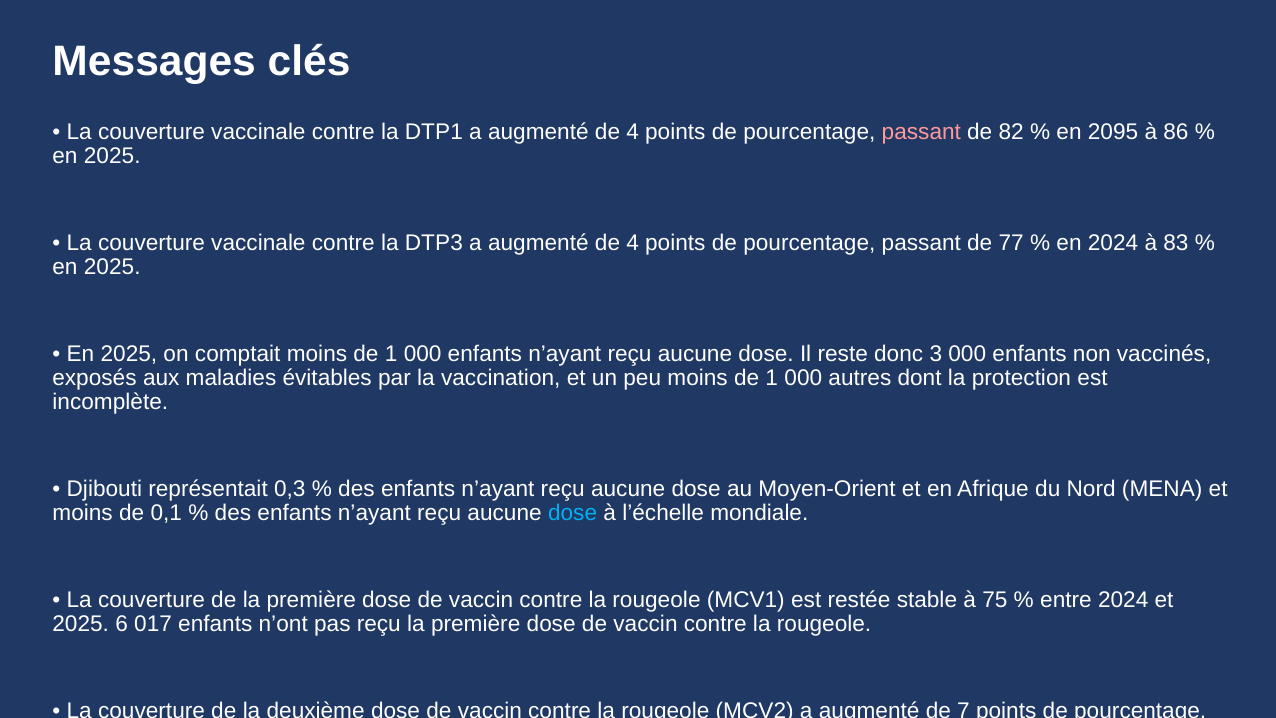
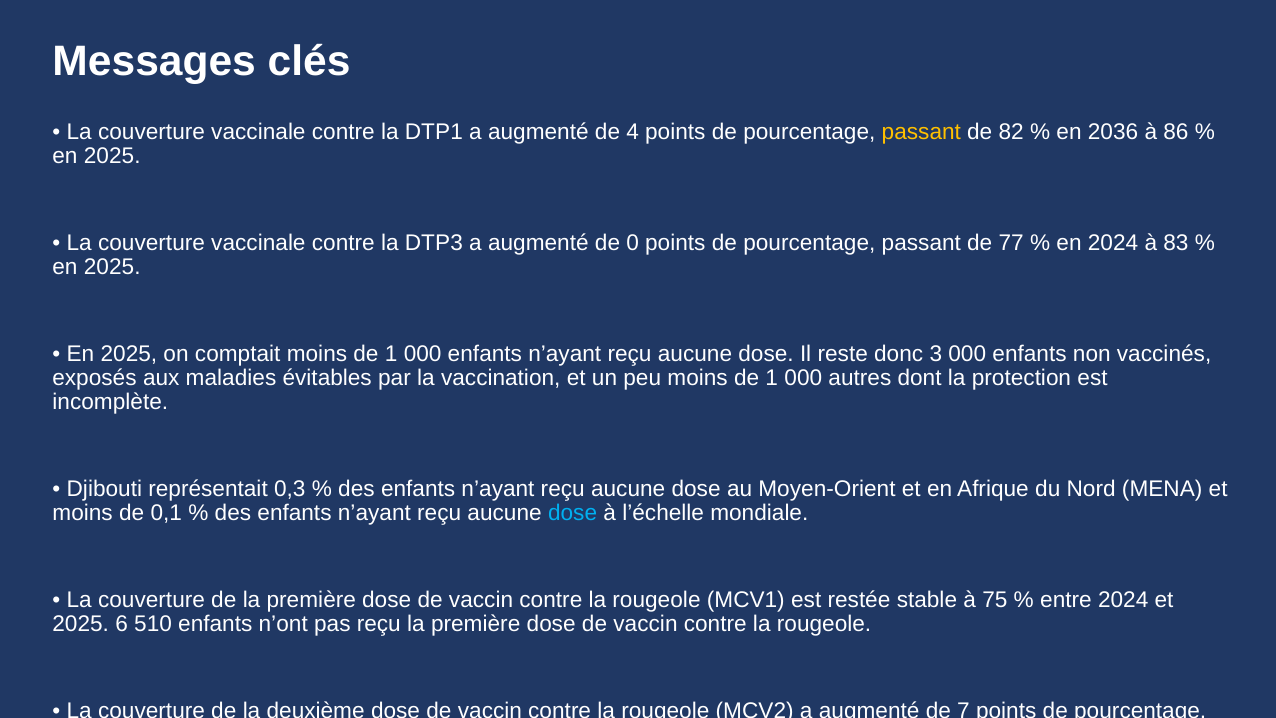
passant at (921, 132) colour: pink -> yellow
2095: 2095 -> 2036
4 at (633, 243): 4 -> 0
017: 017 -> 510
